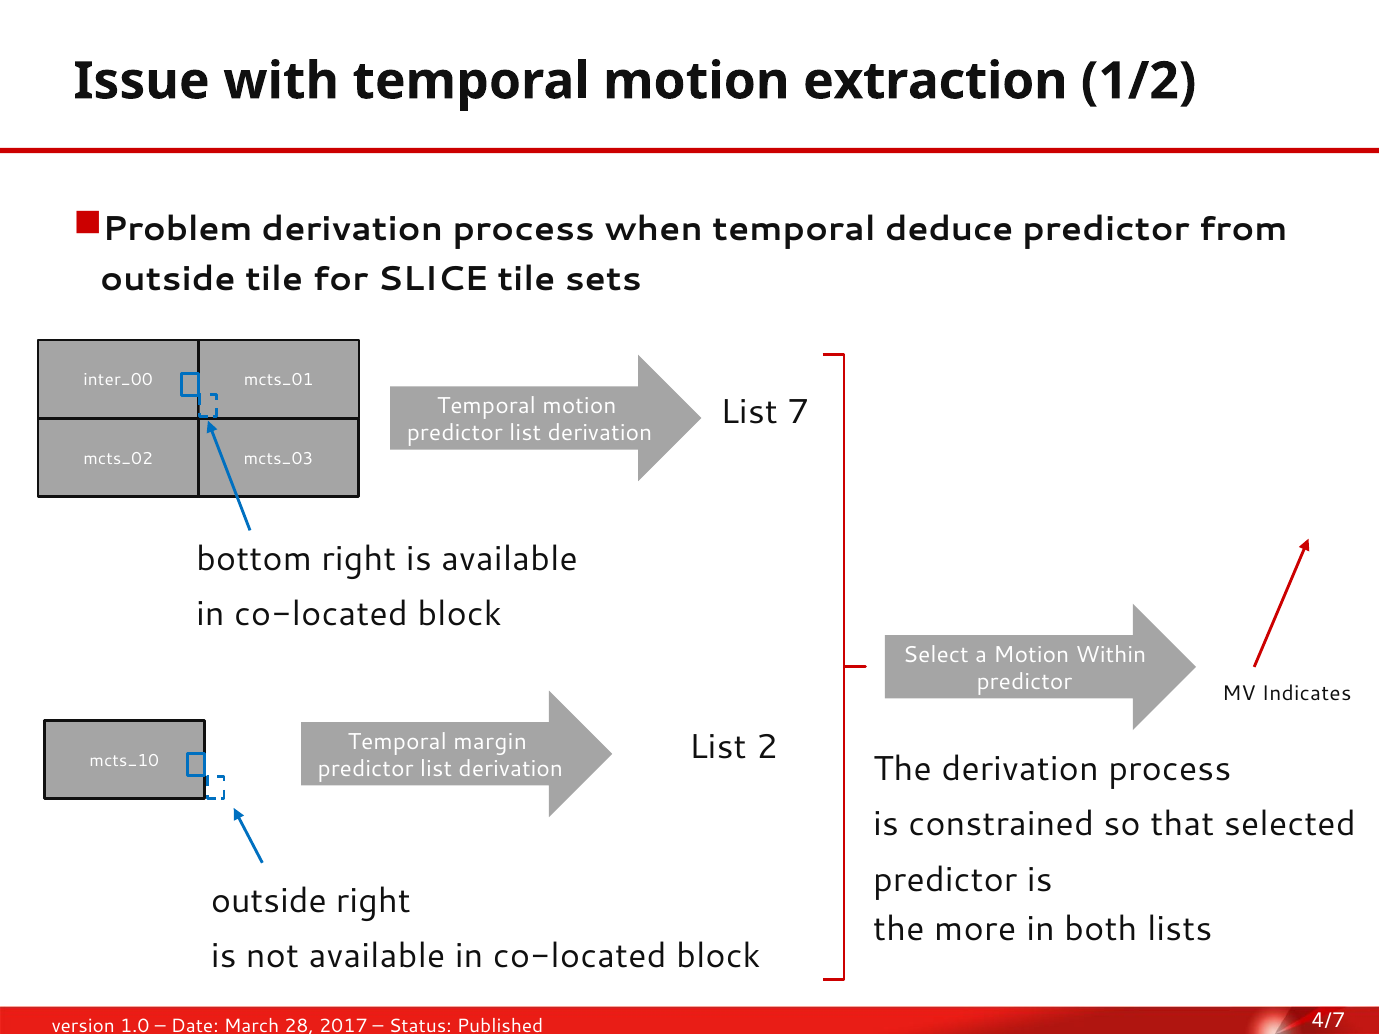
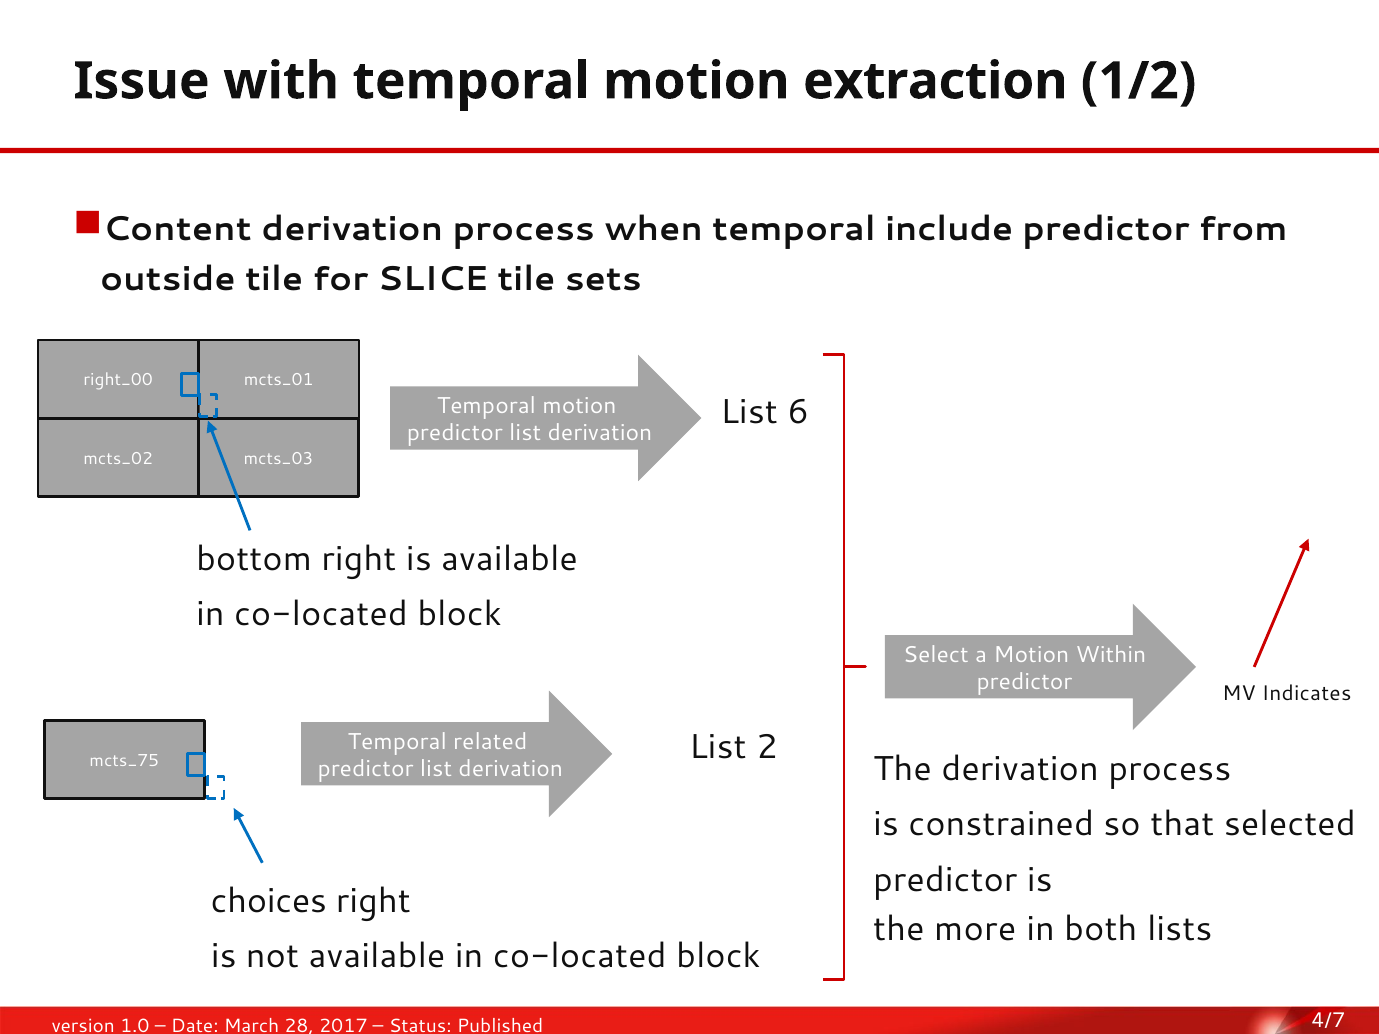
Problem: Problem -> Content
deduce: deduce -> include
inter_00: inter_00 -> right_00
7: 7 -> 6
margin: margin -> related
mcts_10: mcts_10 -> mcts_75
outside at (269, 901): outside -> choices
